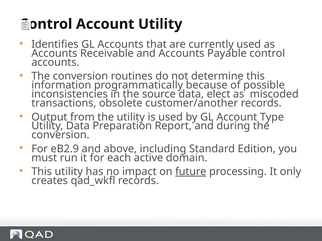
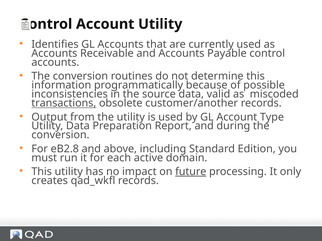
elect: elect -> valid
transactions underline: none -> present
eB2.9: eB2.9 -> eB2.8
